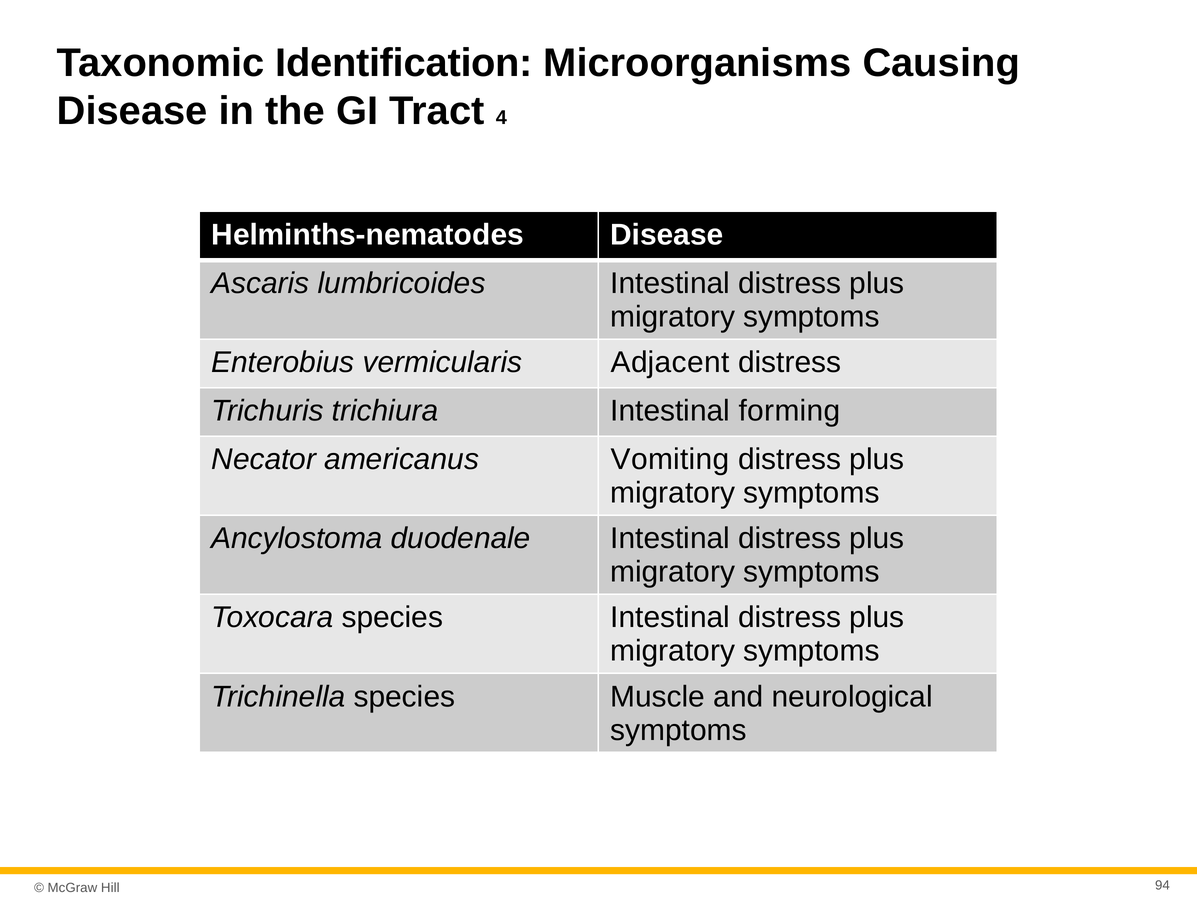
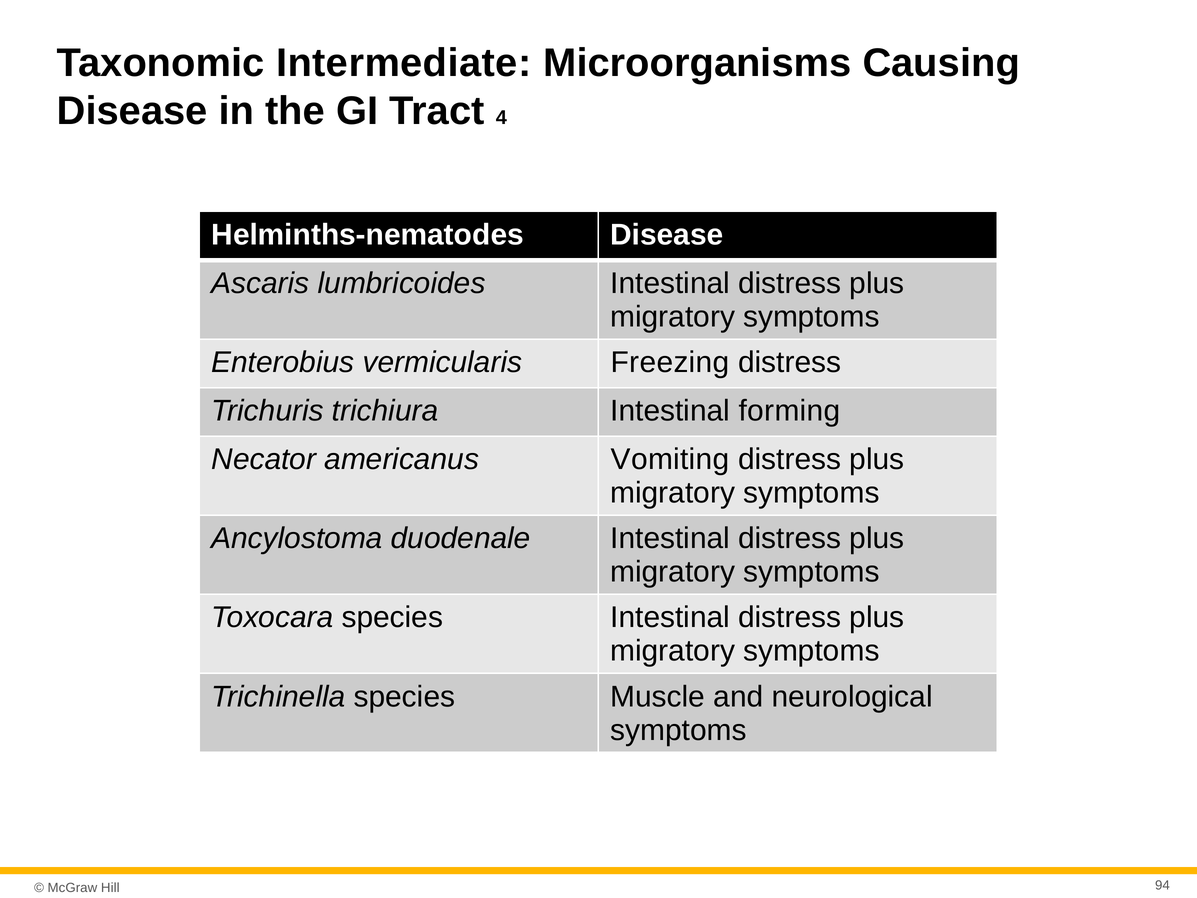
Identification: Identification -> Intermediate
Adjacent: Adjacent -> Freezing
